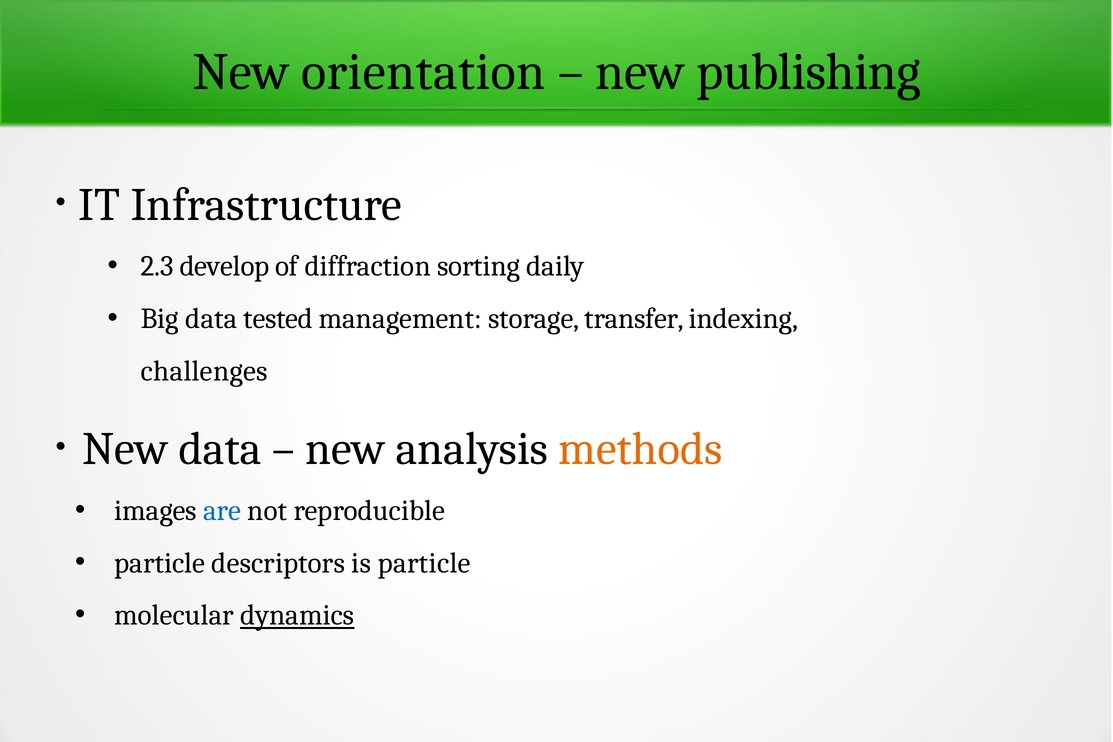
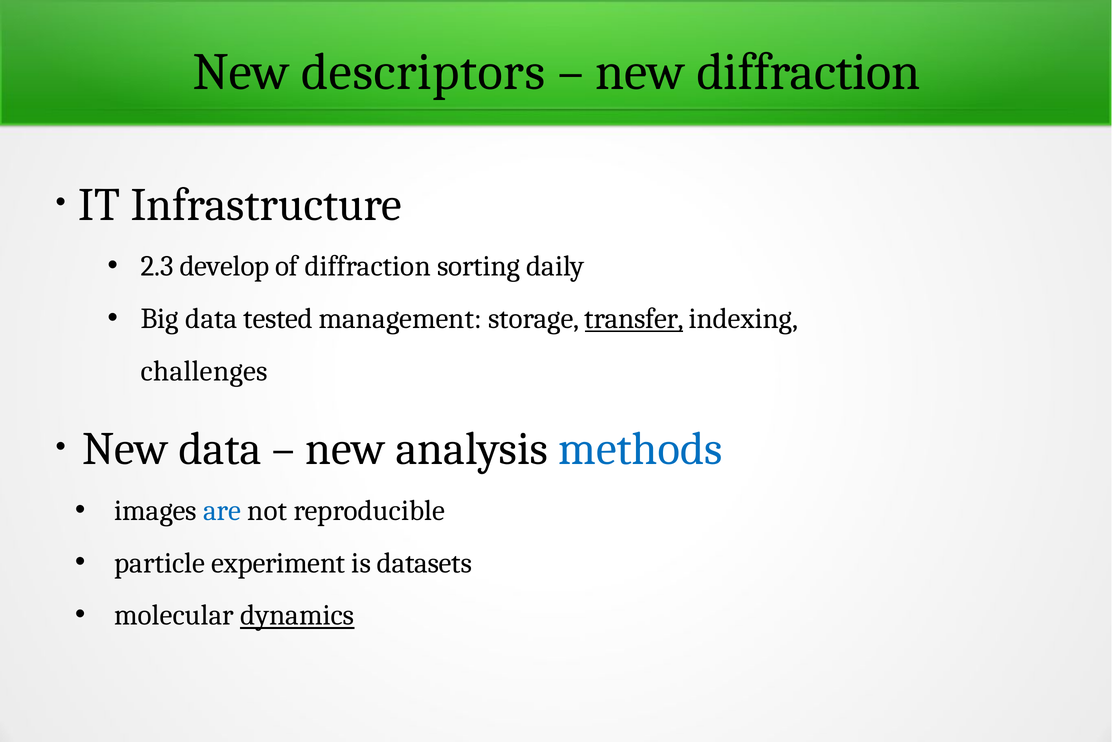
orientation: orientation -> descriptors
new publishing: publishing -> diffraction
transfer underline: none -> present
methods colour: orange -> blue
descriptors: descriptors -> experiment
is particle: particle -> datasets
